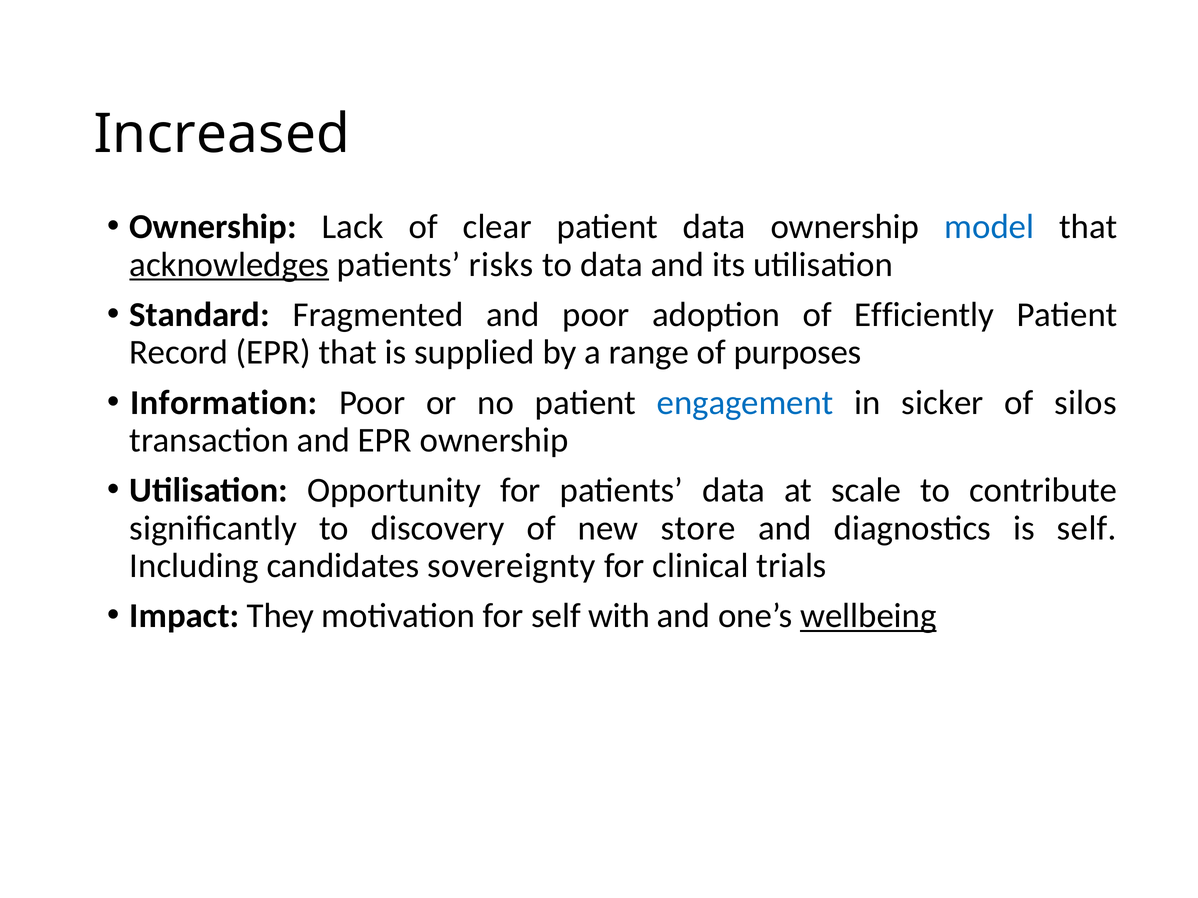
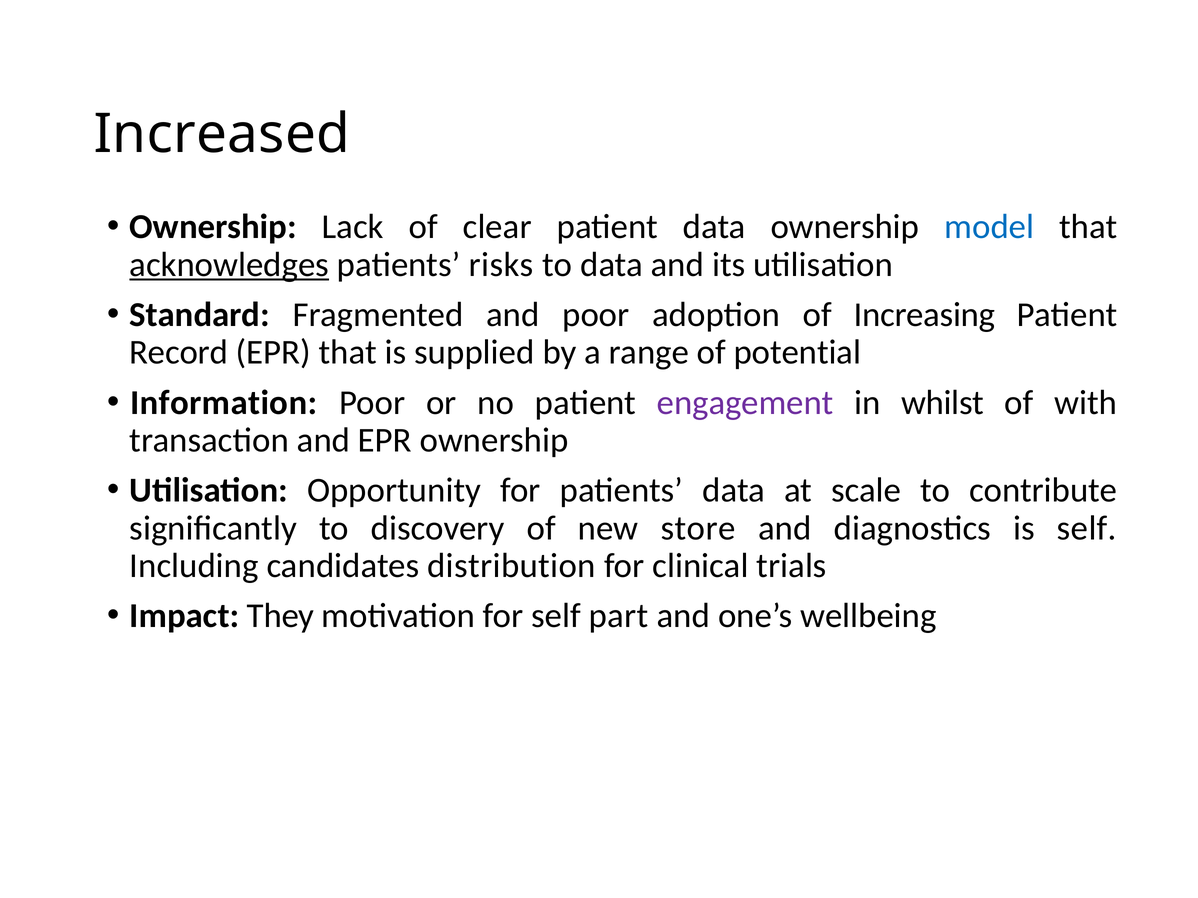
Efficiently: Efficiently -> Increasing
purposes: purposes -> potential
engagement colour: blue -> purple
sicker: sicker -> whilst
silos: silos -> with
sovereignty: sovereignty -> distribution
with: with -> part
wellbeing underline: present -> none
